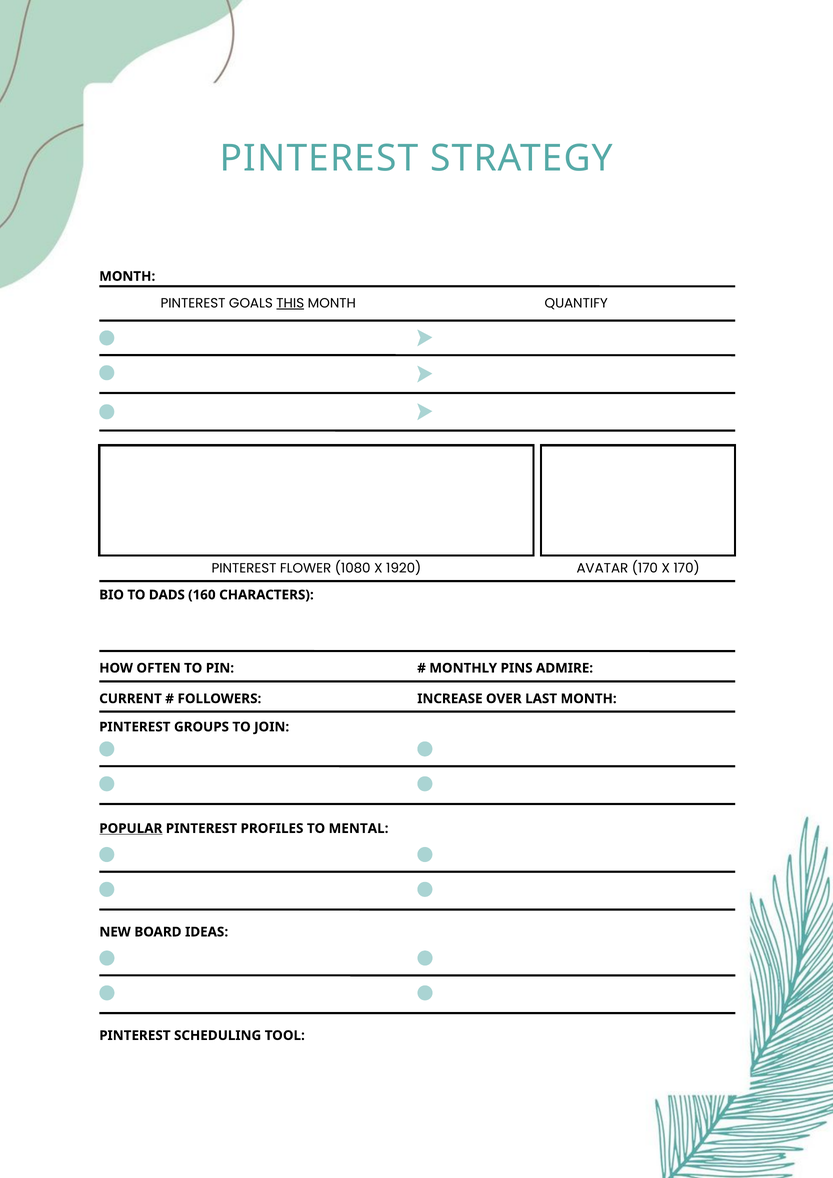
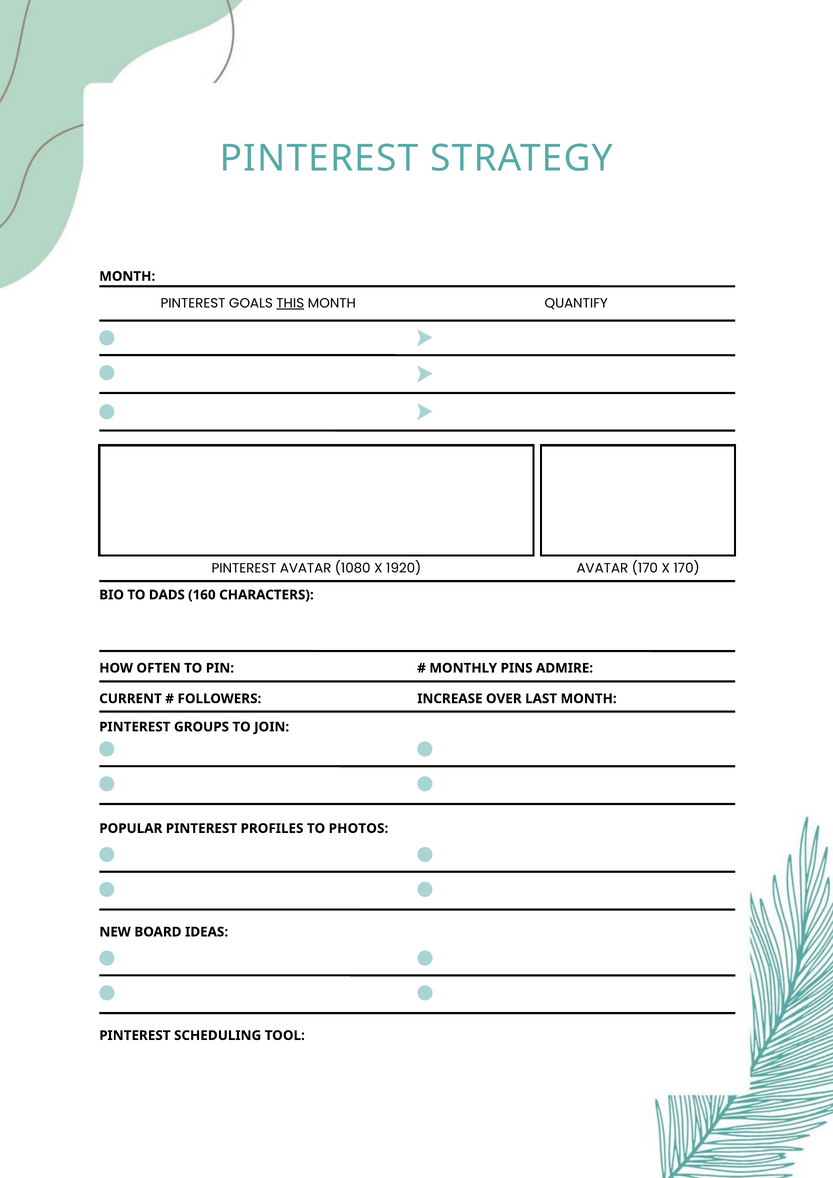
PINTEREST FLOWER: FLOWER -> AVATAR
POPULAR underline: present -> none
MENTAL: MENTAL -> PHOTOS
